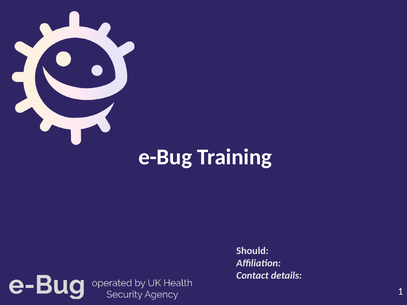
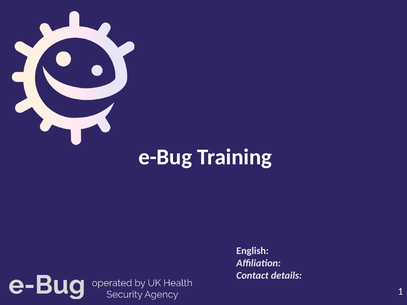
Should: Should -> English
